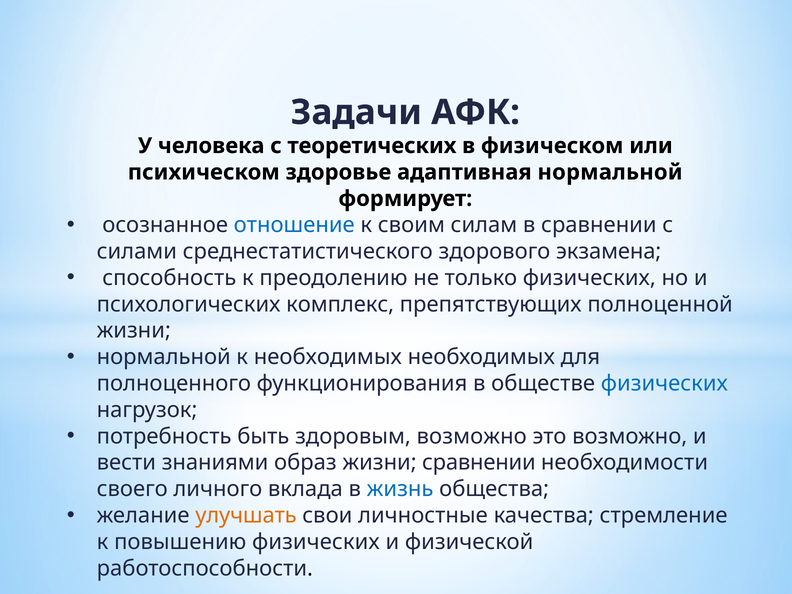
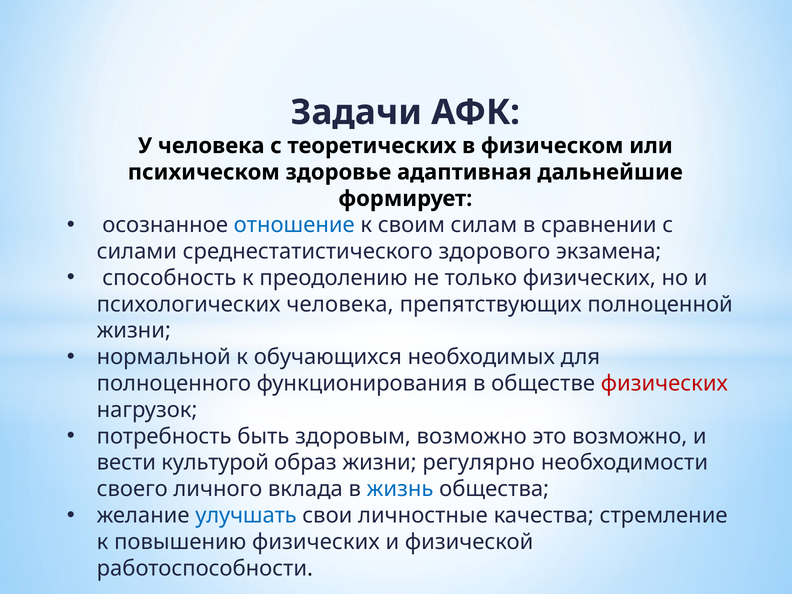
адаптивная нормальной: нормальной -> дальнейшие
психологических комплекс: комплекс -> человека
к необходимых: необходимых -> обучающихся
физических at (664, 383) colour: blue -> red
знаниями: знаниями -> культурой
жизни сравнении: сравнении -> регулярно
улучшать colour: orange -> blue
